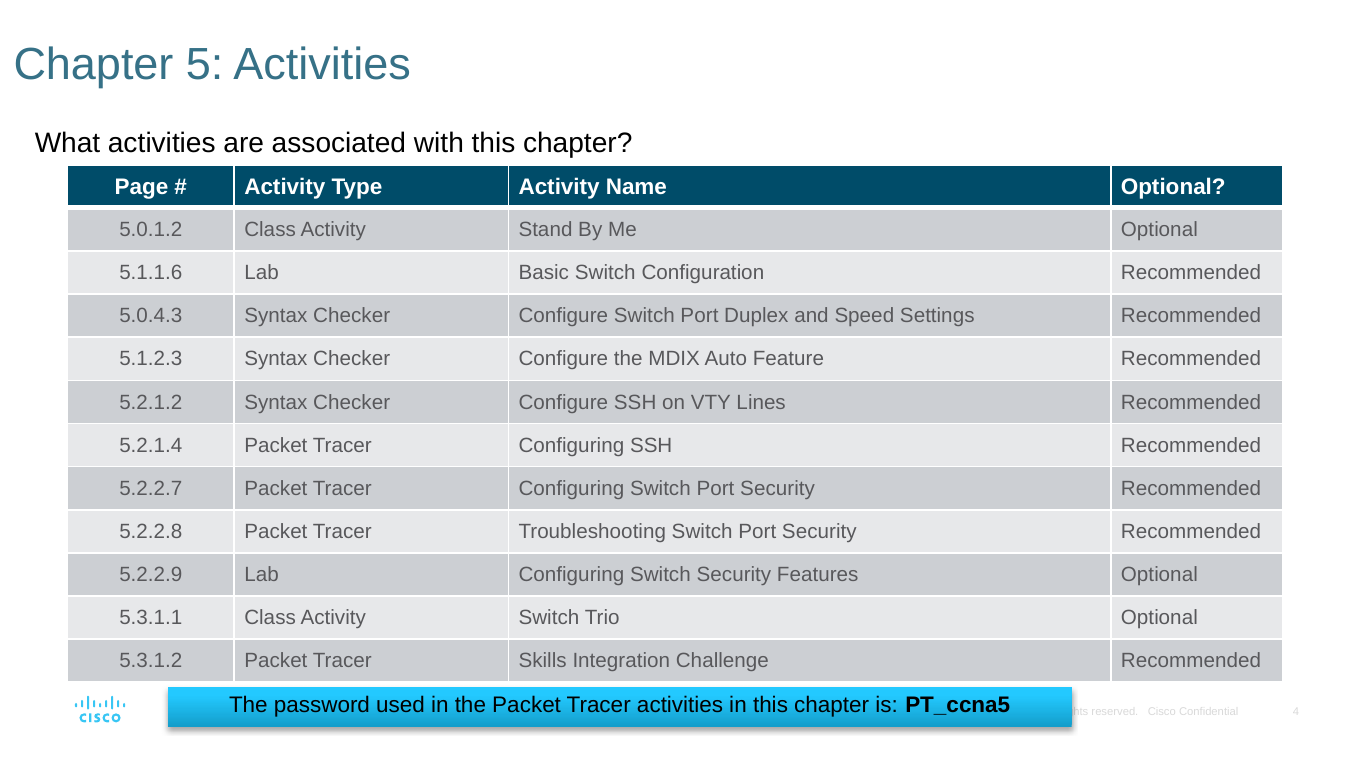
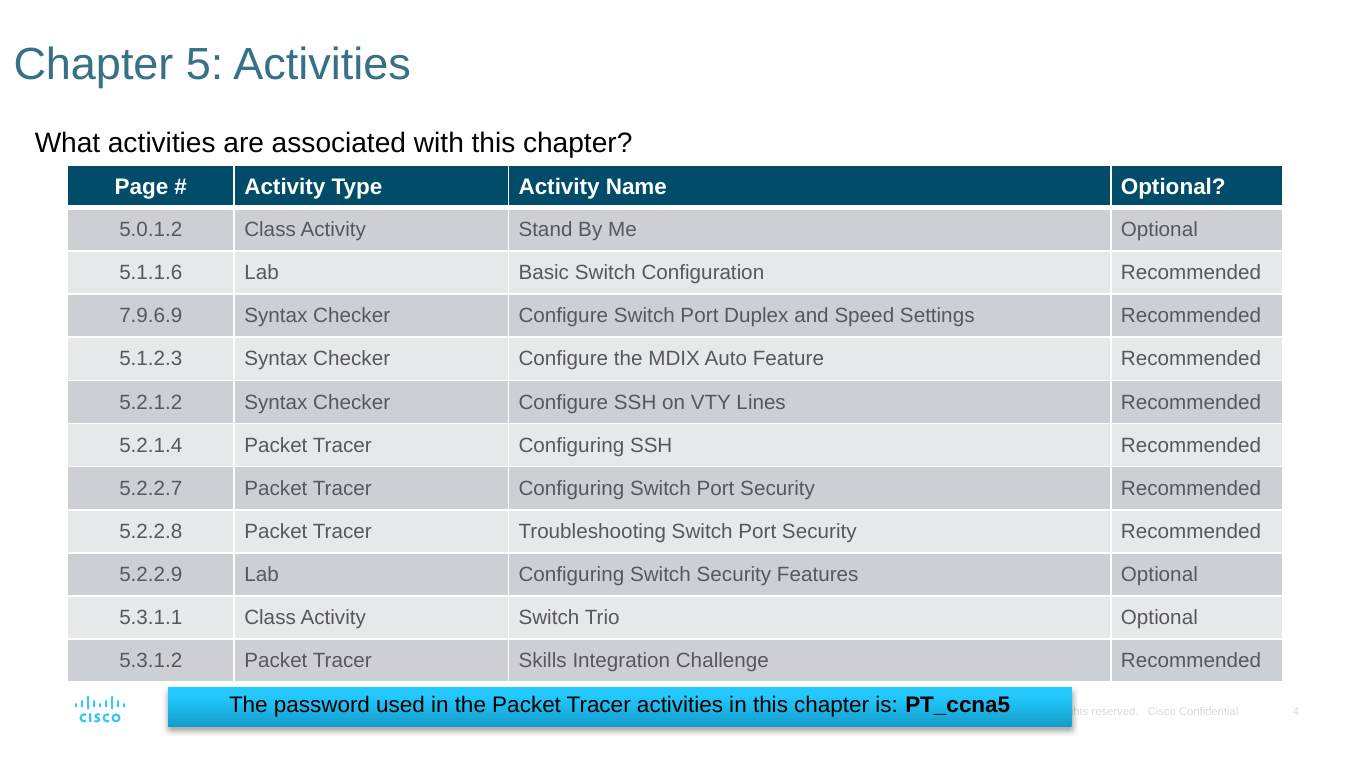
5.0.4.3: 5.0.4.3 -> 7.9.6.9
